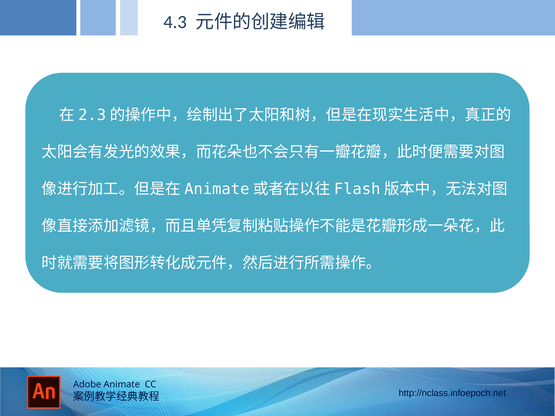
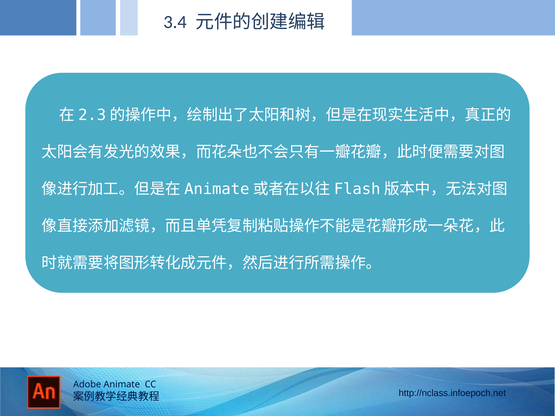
4.3: 4.3 -> 3.4
